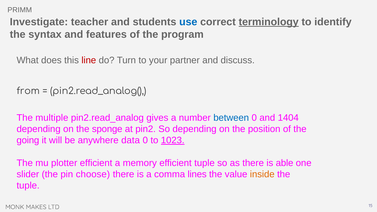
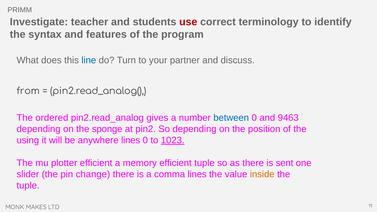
use colour: blue -> red
terminology underline: present -> none
line colour: red -> blue
multiple: multiple -> ordered
1404: 1404 -> 9463
going: going -> using
anywhere data: data -> lines
able: able -> sent
choose: choose -> change
